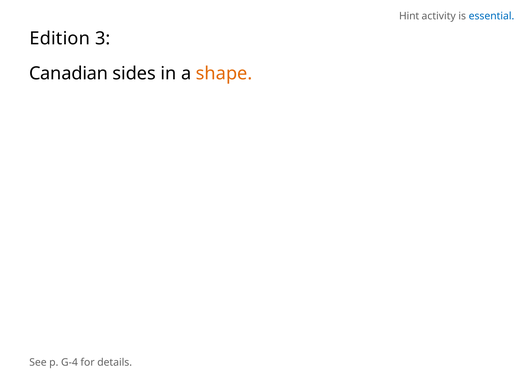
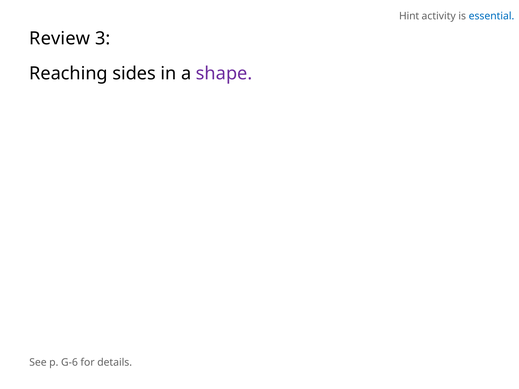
Edition: Edition -> Review
Canadian: Canadian -> Reaching
shape colour: orange -> purple
G-4: G-4 -> G-6
